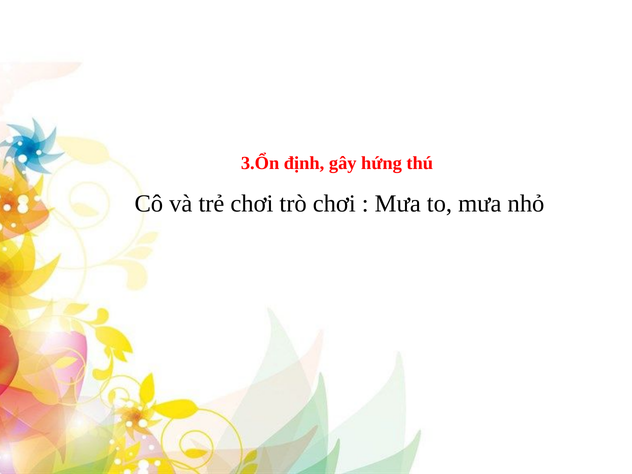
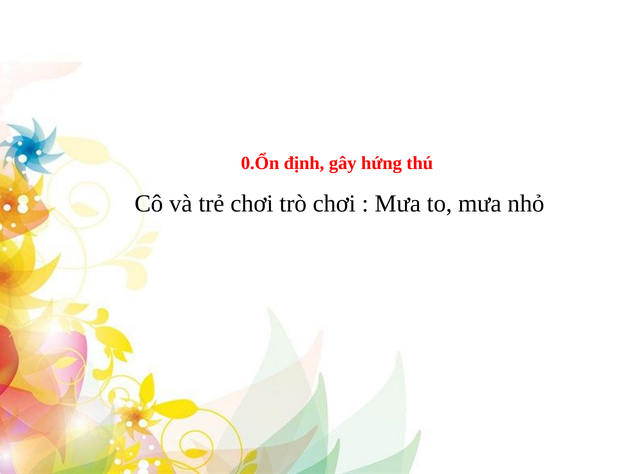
3.Ổn: 3.Ổn -> 0.Ổn
